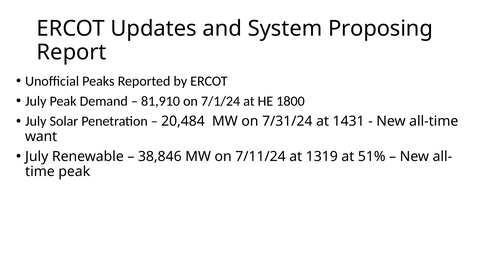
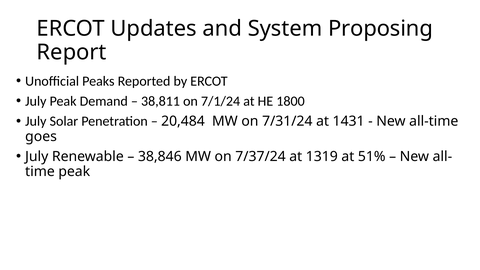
81,910: 81,910 -> 38,811
want: want -> goes
7/11/24: 7/11/24 -> 7/37/24
